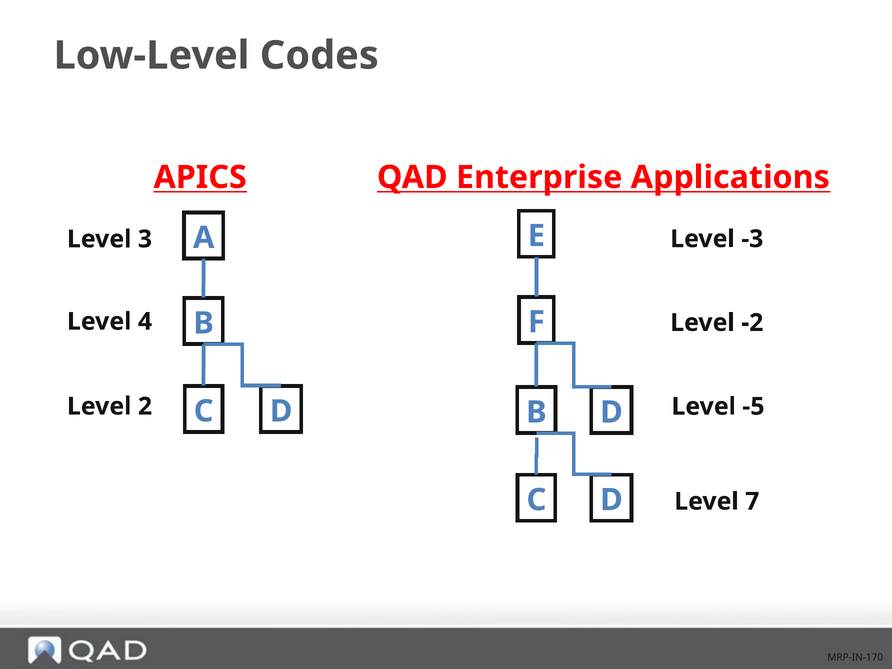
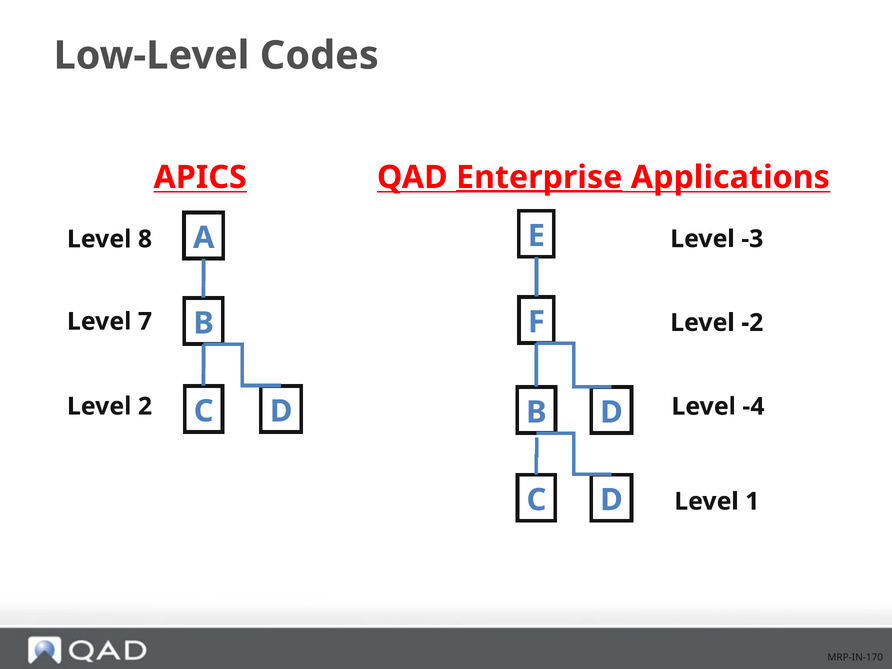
Enterprise underline: none -> present
3: 3 -> 8
4: 4 -> 7
-5: -5 -> -4
7: 7 -> 1
